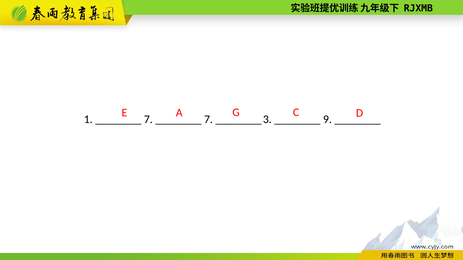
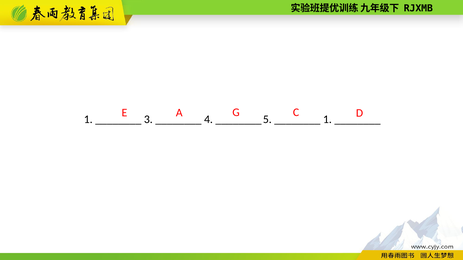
7 at (148, 120): 7 -> 3
7 at (208, 120): 7 -> 4
3: 3 -> 5
9 at (327, 120): 9 -> 1
